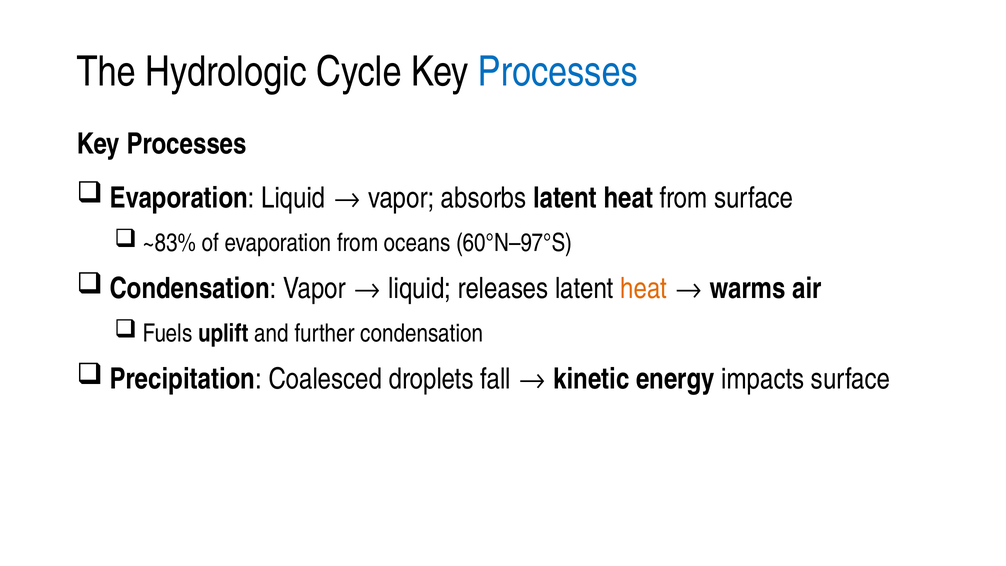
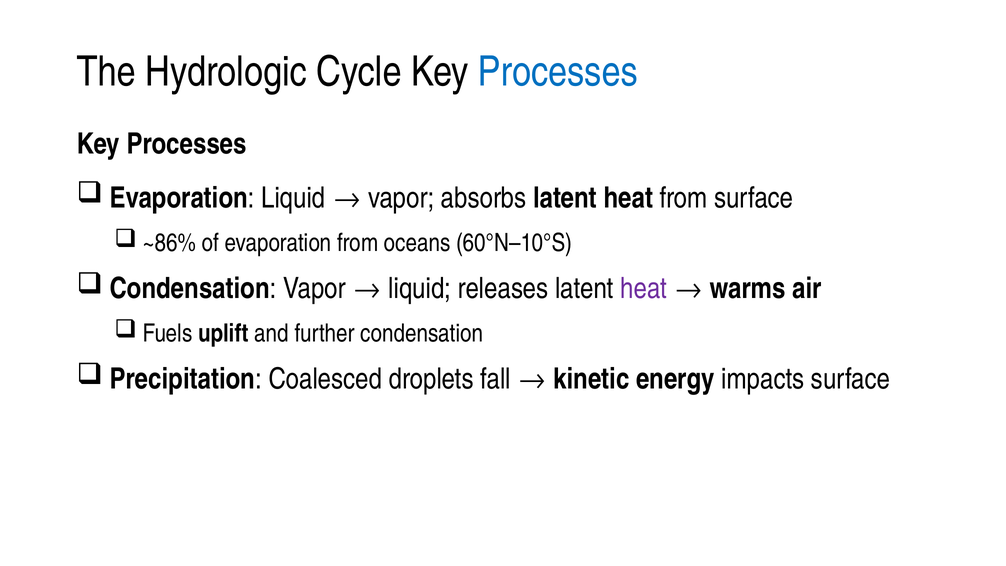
~83%: ~83% -> ~86%
60°N–97°S: 60°N–97°S -> 60°N–10°S
heat at (644, 289) colour: orange -> purple
